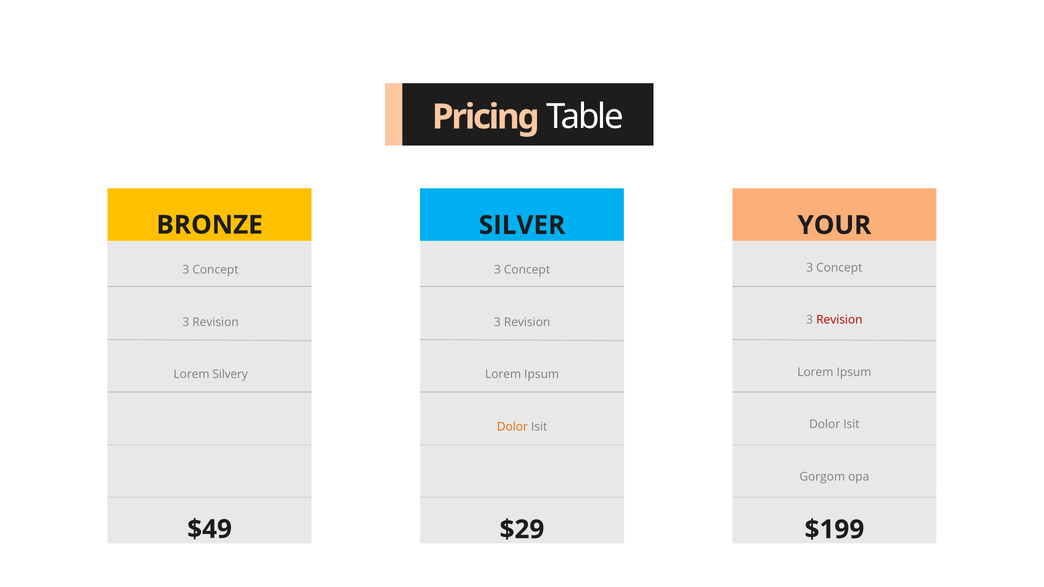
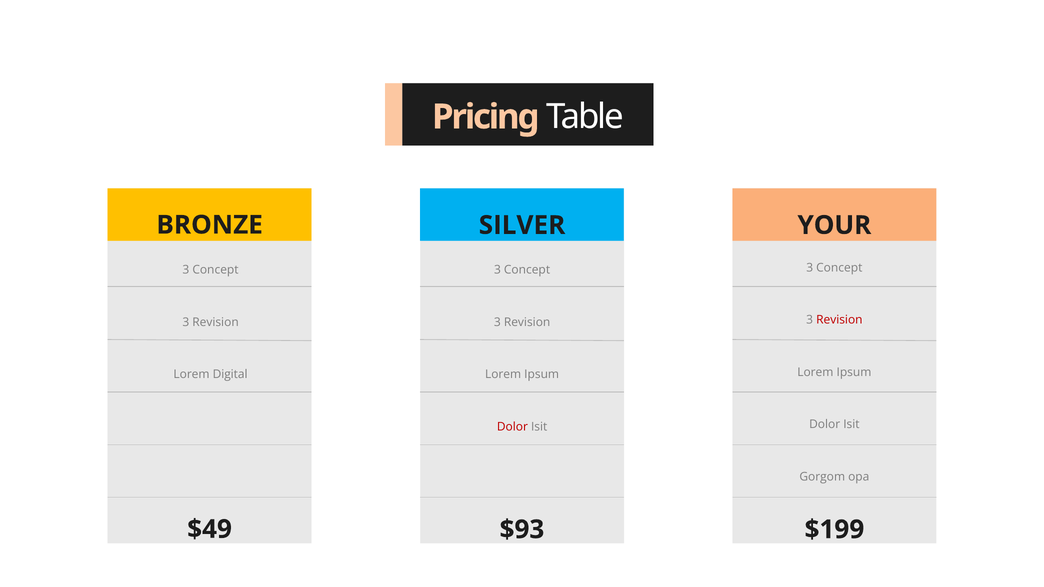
Silvery: Silvery -> Digital
Dolor at (512, 427) colour: orange -> red
$29: $29 -> $93
